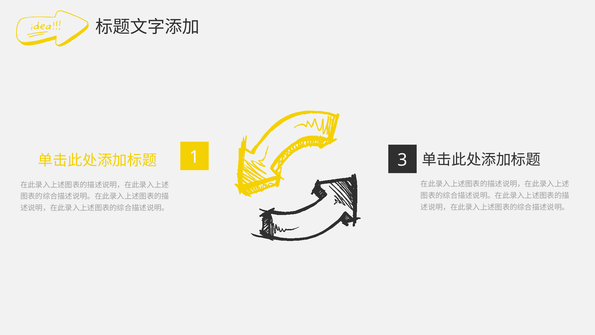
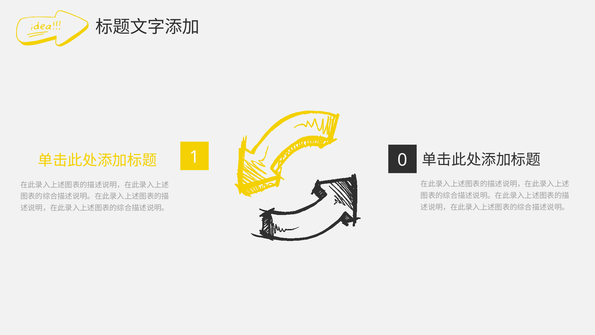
3: 3 -> 0
